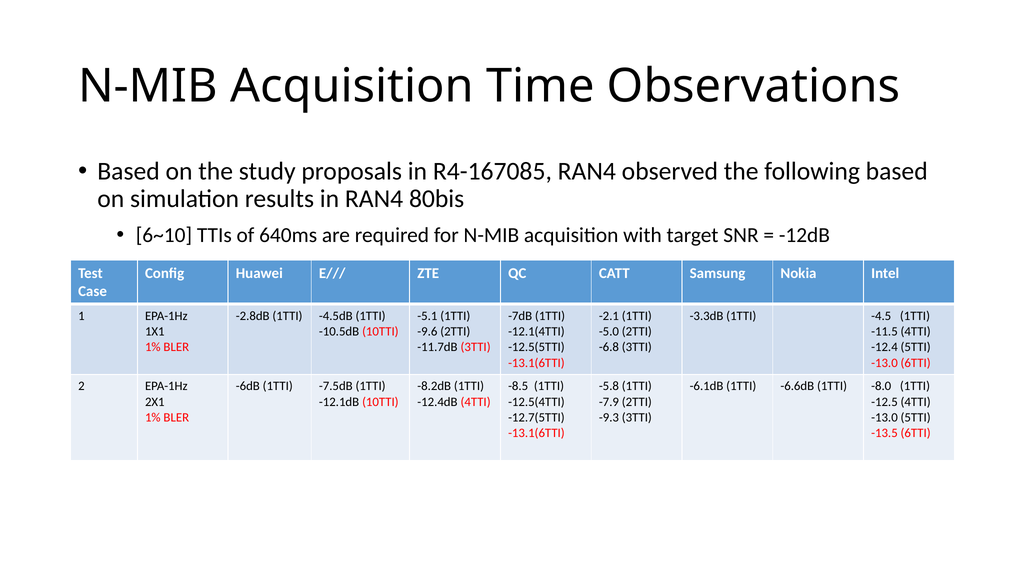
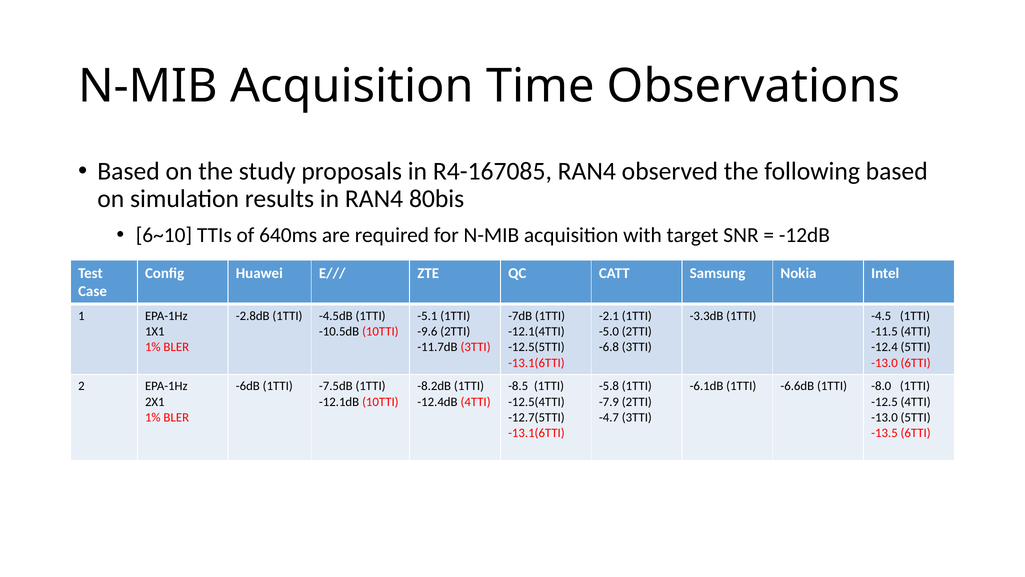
-9.3: -9.3 -> -4.7
